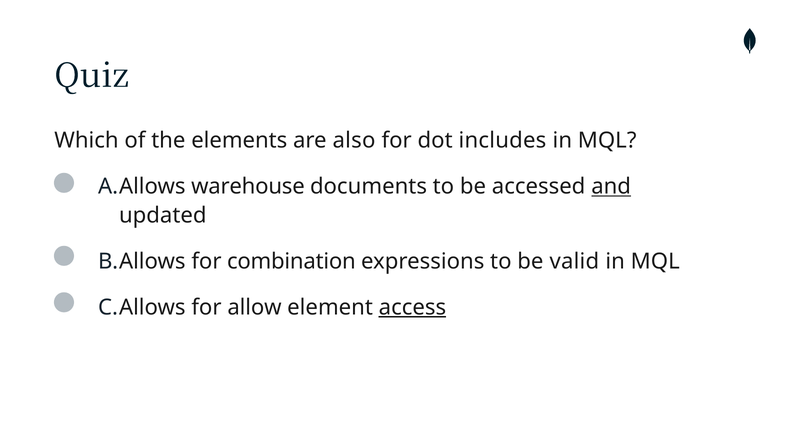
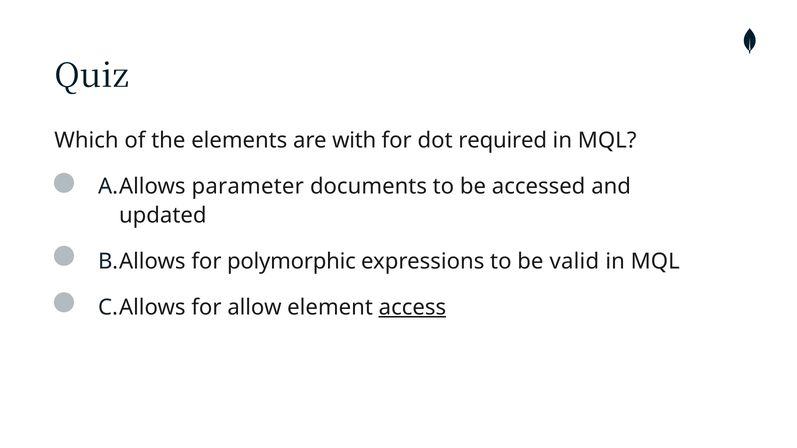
also: also -> with
includes: includes -> required
warehouse: warehouse -> parameter
and underline: present -> none
combination: combination -> polymorphic
